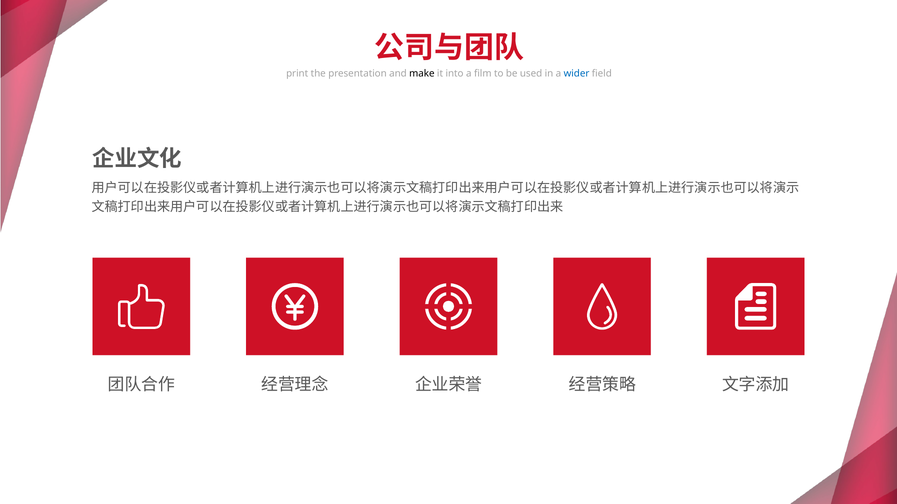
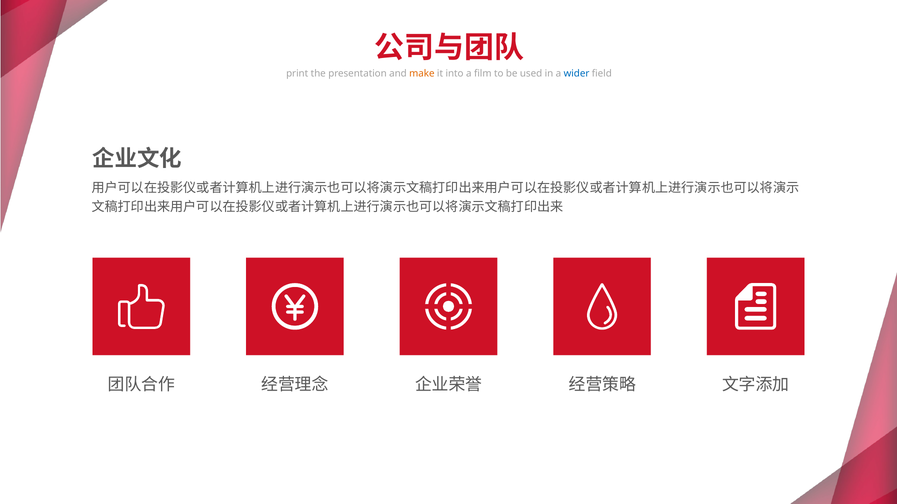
make colour: black -> orange
